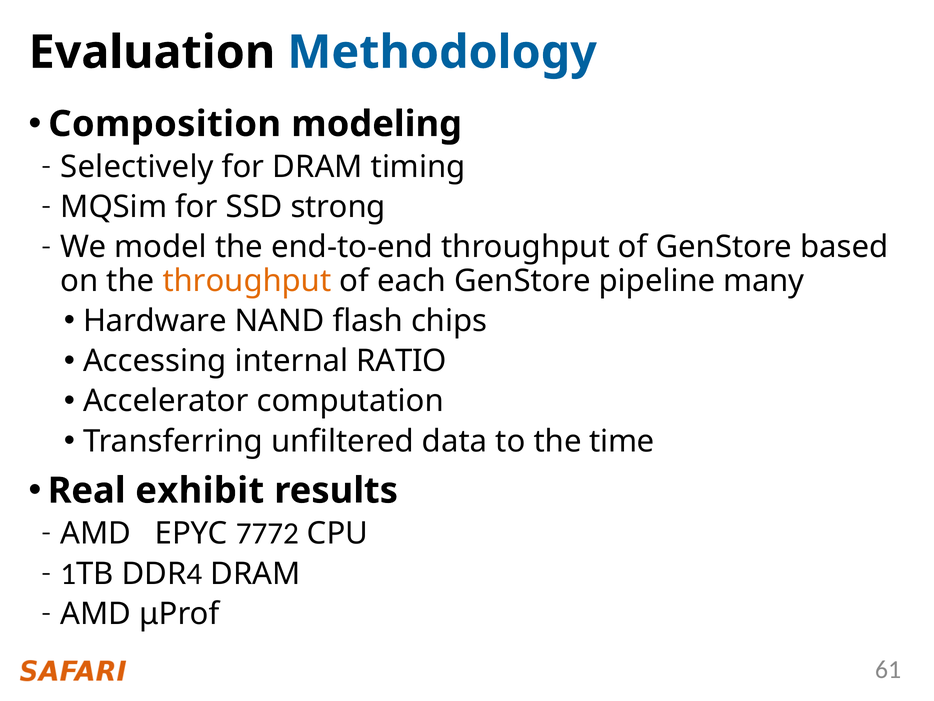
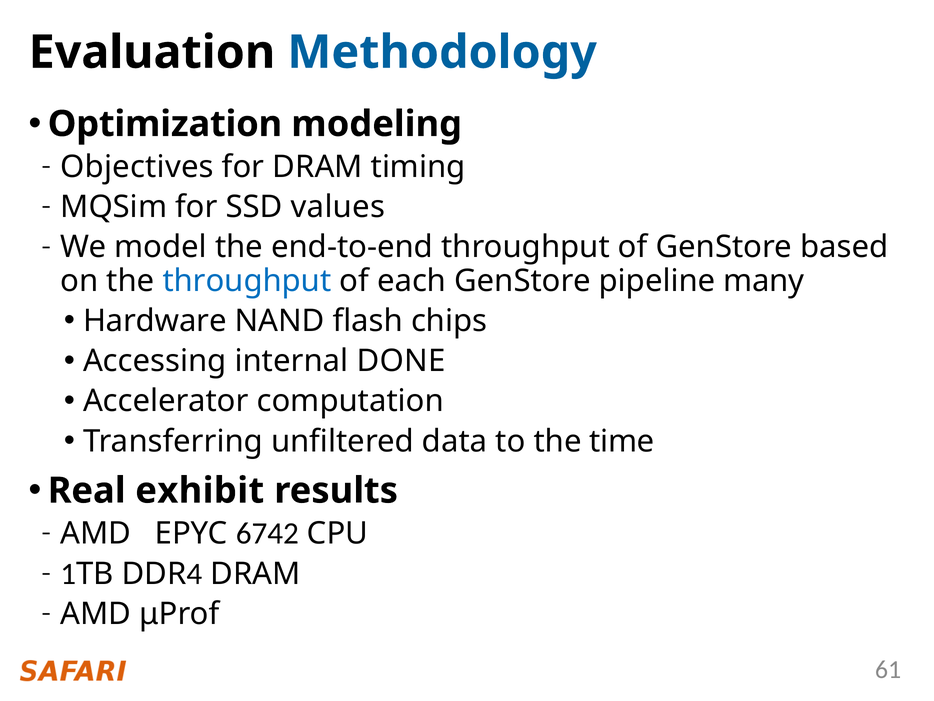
Composition: Composition -> Optimization
Selectively: Selectively -> Objectives
strong: strong -> values
throughput at (247, 281) colour: orange -> blue
RATIO: RATIO -> DONE
7772: 7772 -> 6742
